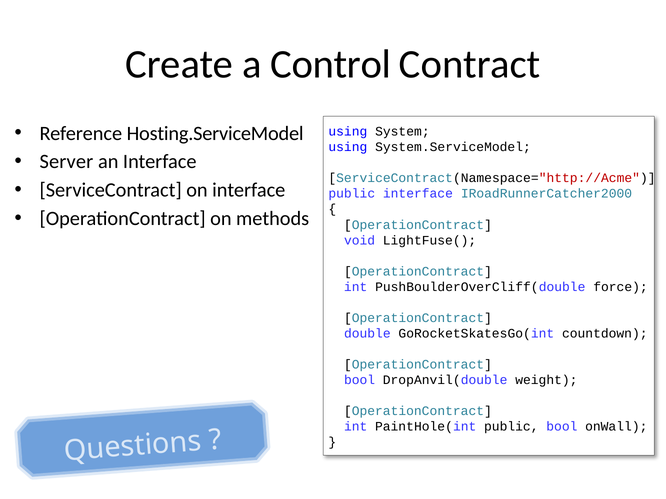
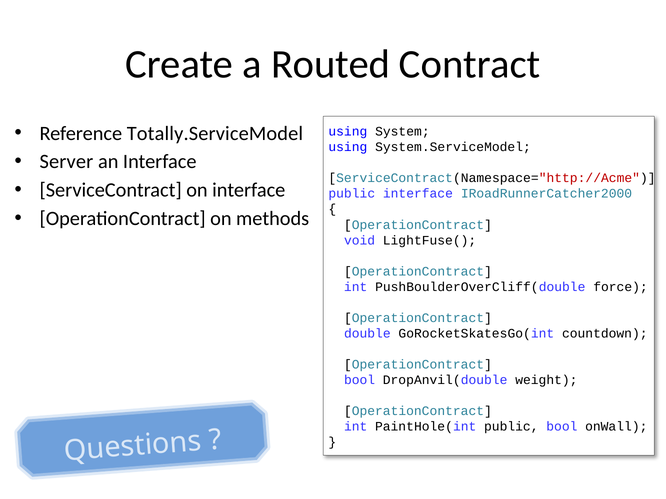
Control: Control -> Routed
Hosting.ServiceModel: Hosting.ServiceModel -> Totally.ServiceModel
